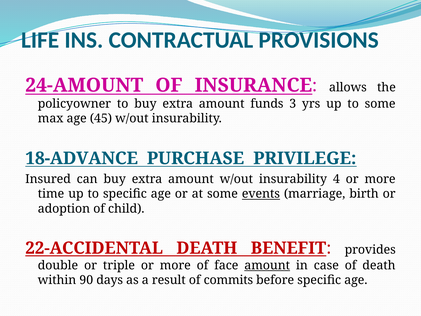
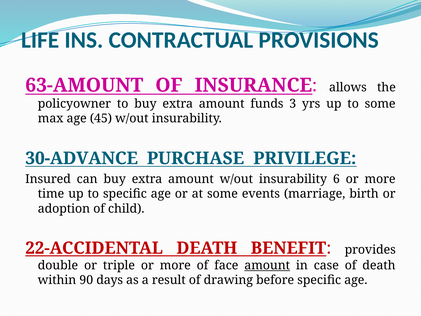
24-AMOUNT: 24-AMOUNT -> 63-AMOUNT
18-ADVANCE: 18-ADVANCE -> 30-ADVANCE
4: 4 -> 6
events underline: present -> none
commits: commits -> drawing
